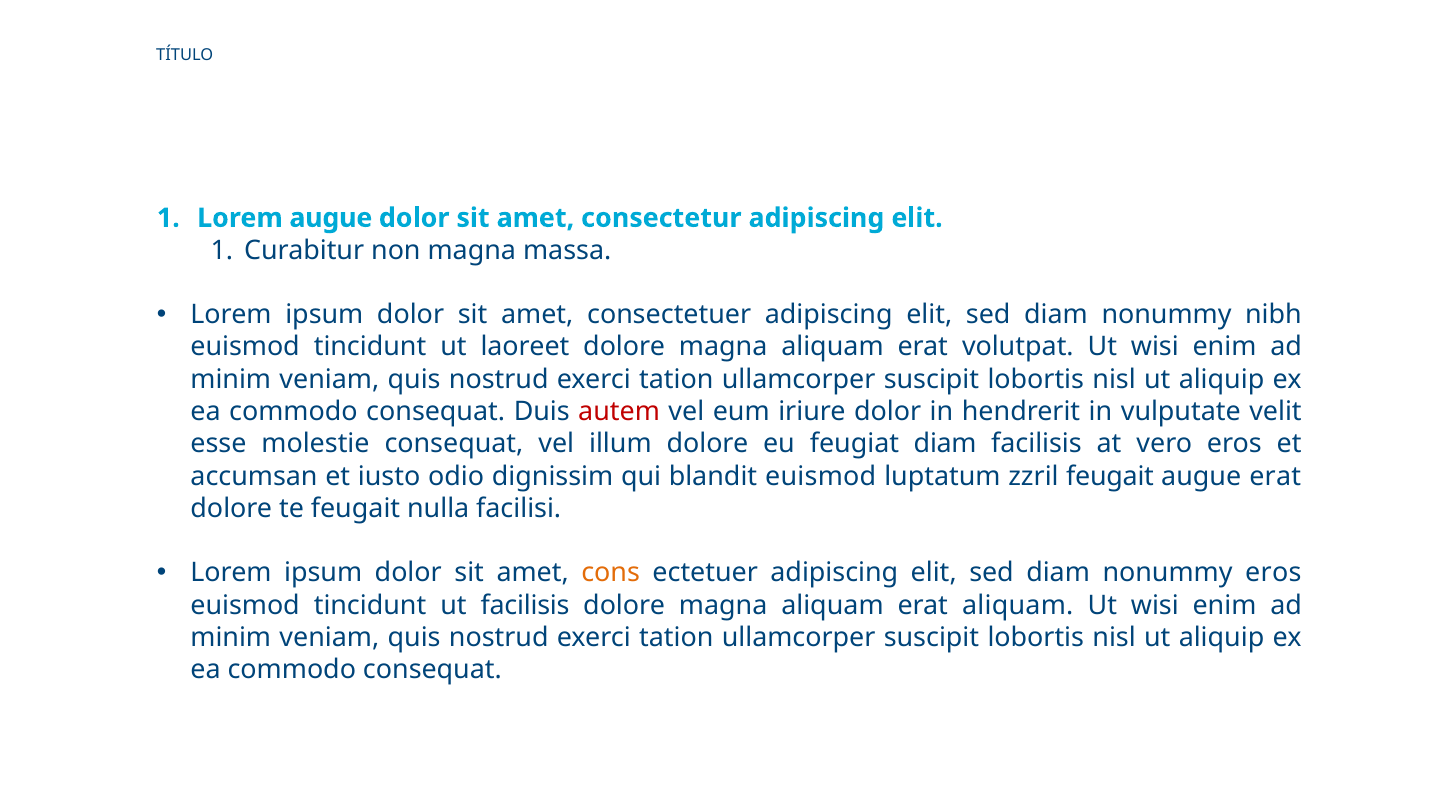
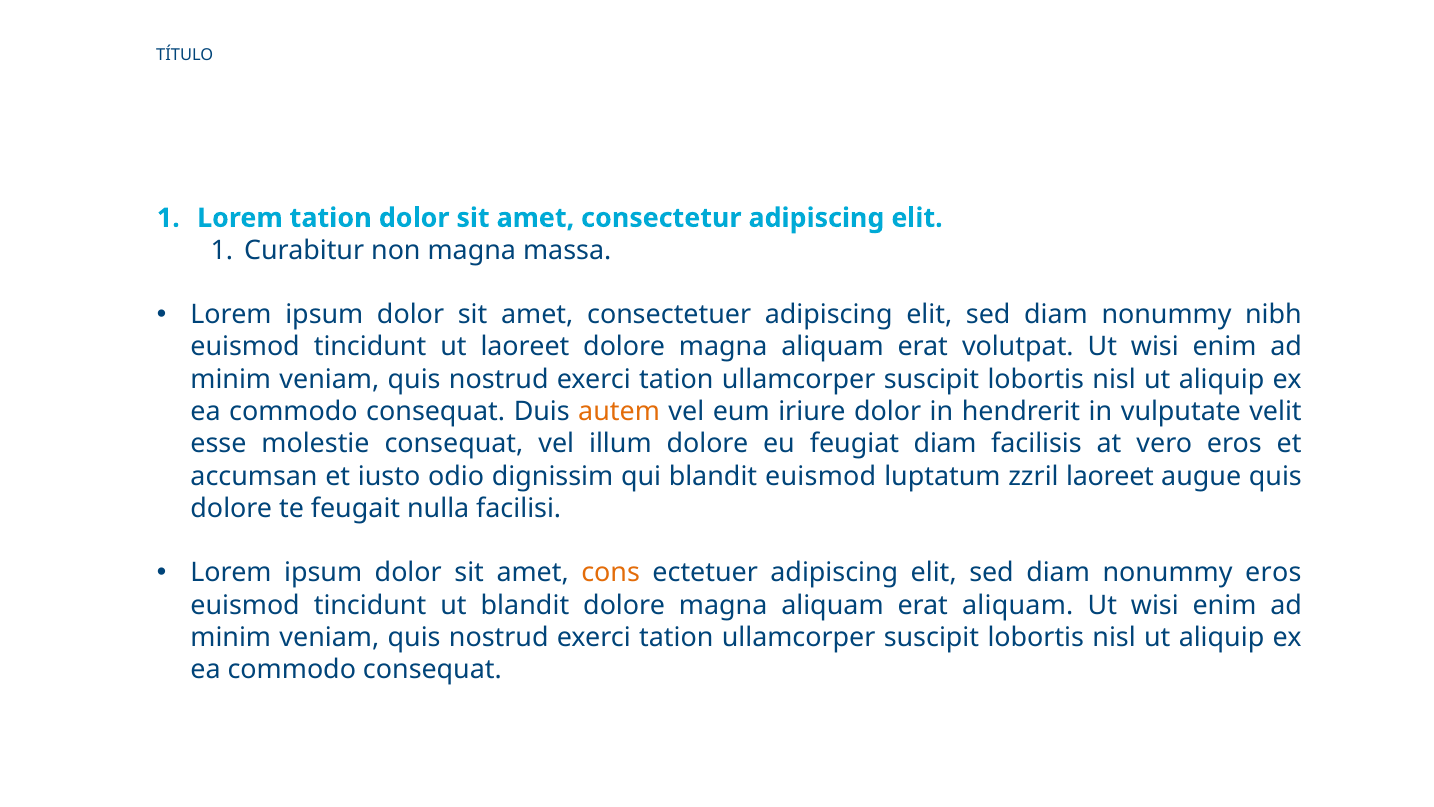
Lorem augue: augue -> tation
autem colour: red -> orange
zzril feugait: feugait -> laoreet
augue erat: erat -> quis
ut facilisis: facilisis -> blandit
